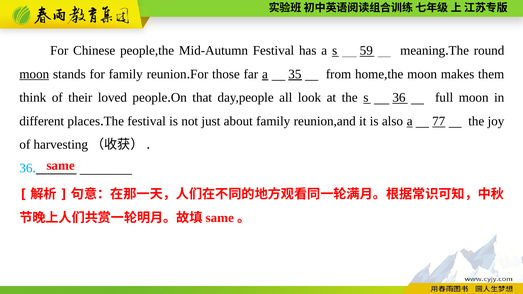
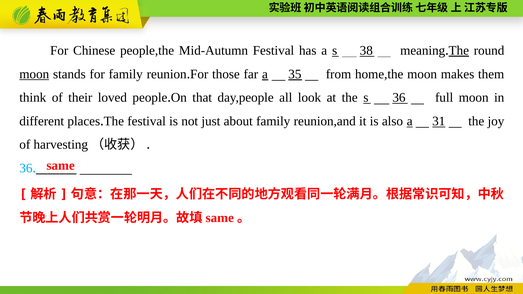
59: 59 -> 38
The at (459, 51) underline: none -> present
77: 77 -> 31
